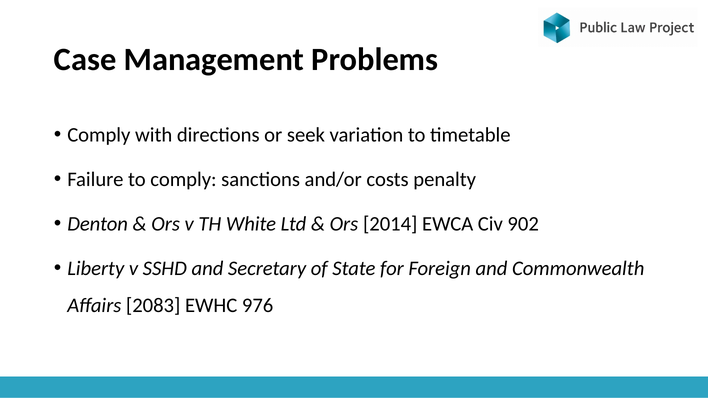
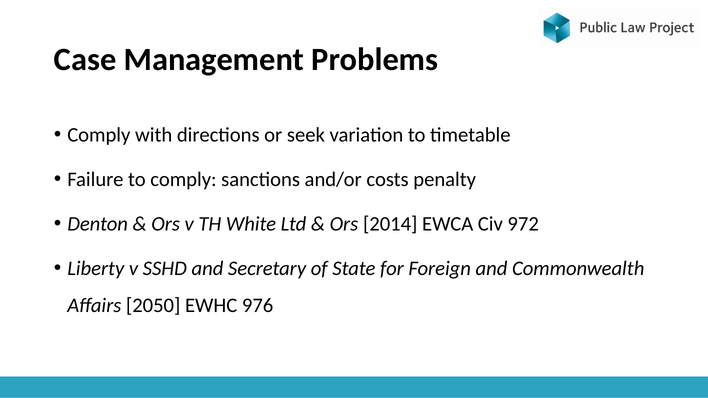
902: 902 -> 972
2083: 2083 -> 2050
